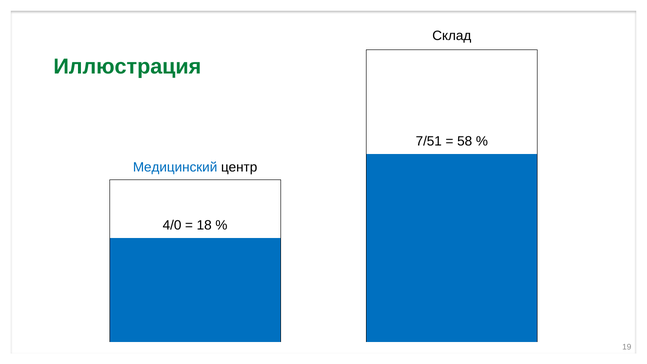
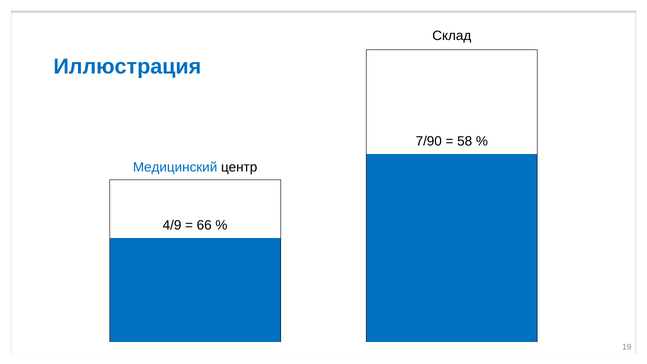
Иллюстрация colour: green -> blue
7/51: 7/51 -> 7/90
4/0: 4/0 -> 4/9
18: 18 -> 66
